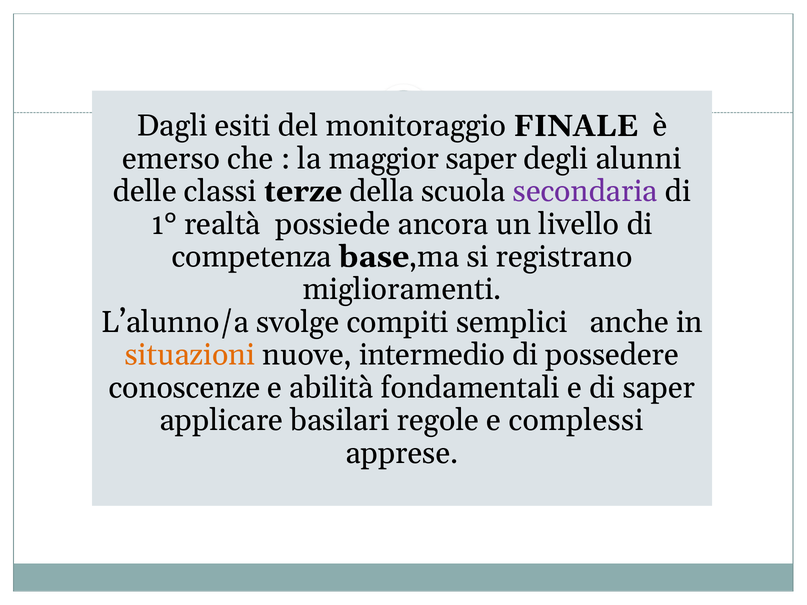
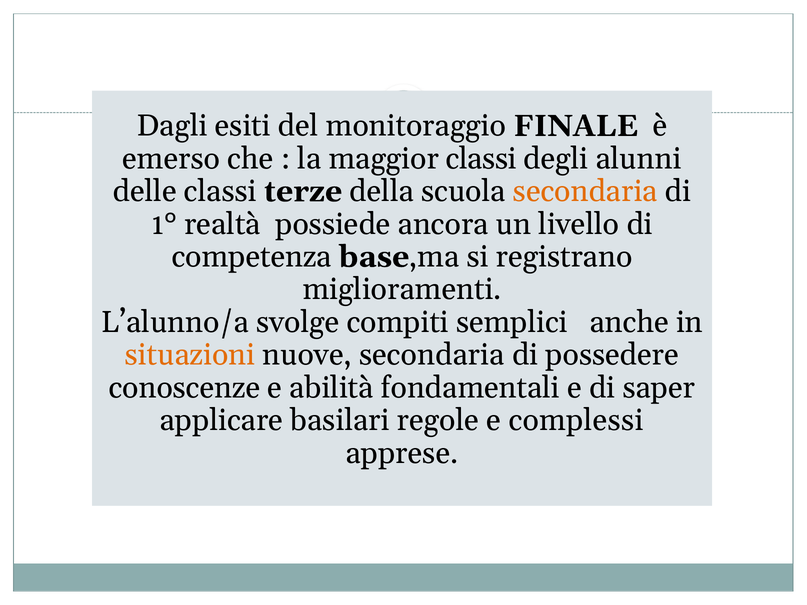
maggior saper: saper -> classi
secondaria at (585, 191) colour: purple -> orange
nuove intermedio: intermedio -> secondaria
